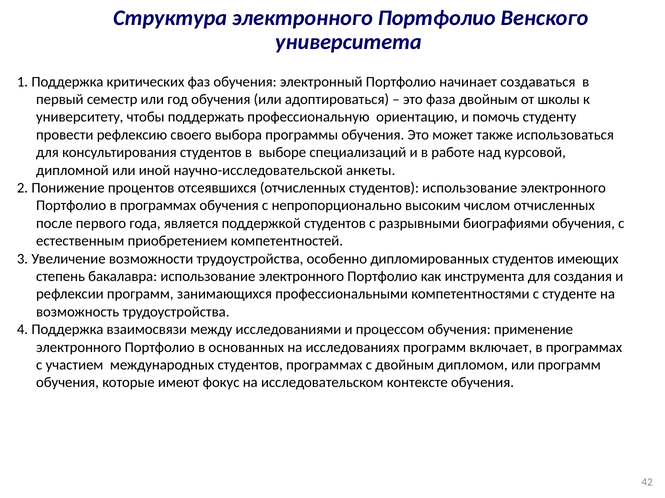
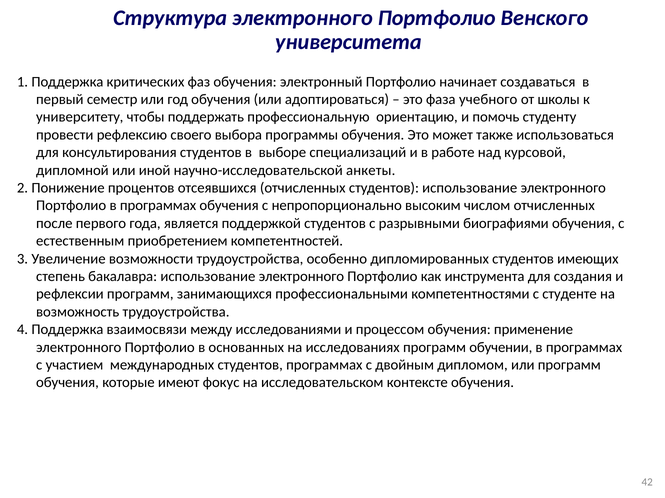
фаза двойным: двойным -> учебного
включает: включает -> обучении
